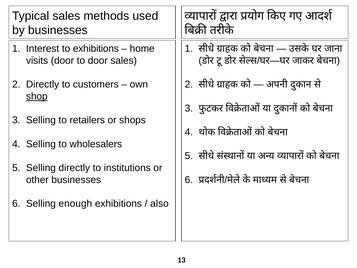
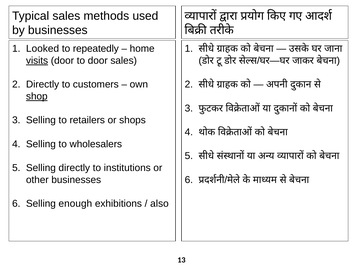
Interest: Interest -> Looked
to exhibitions: exhibitions -> repeatedly
visits underline: none -> present
